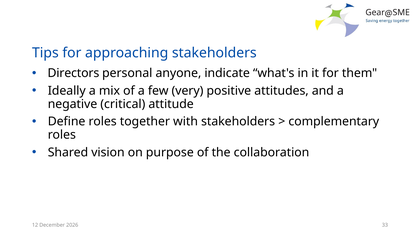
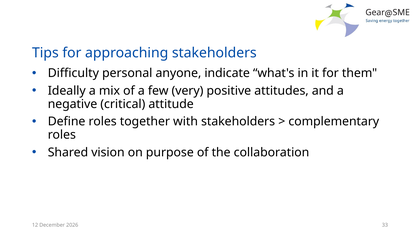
Directors: Directors -> Difficulty
